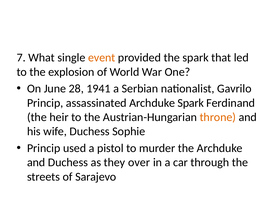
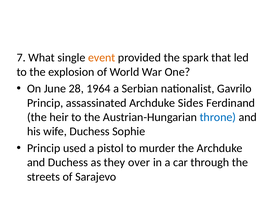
1941: 1941 -> 1964
Archduke Spark: Spark -> Sides
throne colour: orange -> blue
